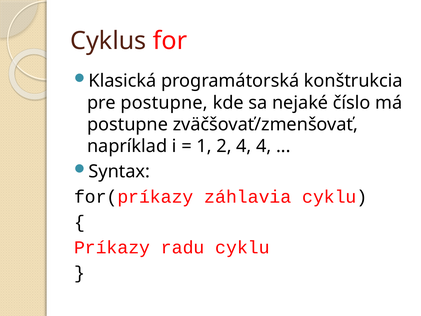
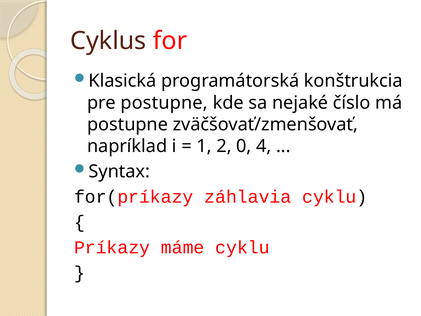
2 4: 4 -> 0
radu: radu -> máme
